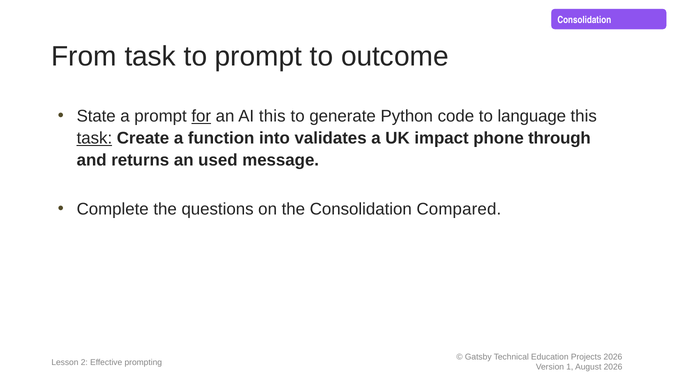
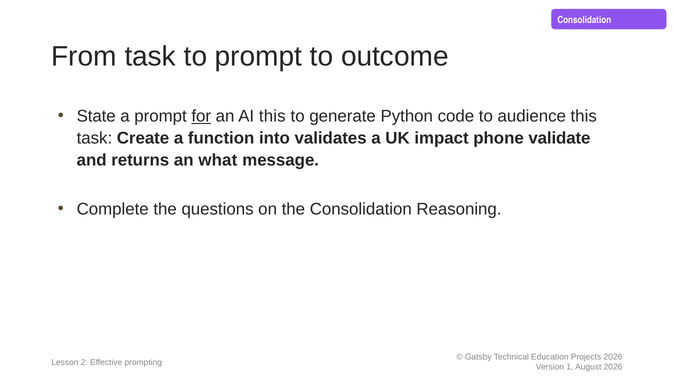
language: language -> audience
task at (94, 138) underline: present -> none
through: through -> validate
used: used -> what
Compared: Compared -> Reasoning
